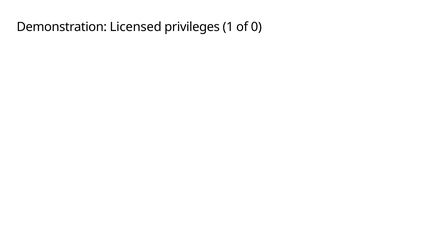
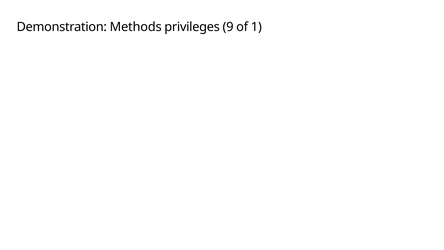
Licensed: Licensed -> Methods
1: 1 -> 9
0: 0 -> 1
